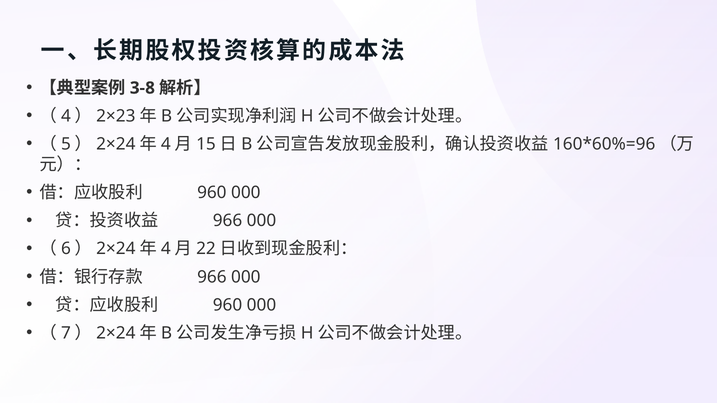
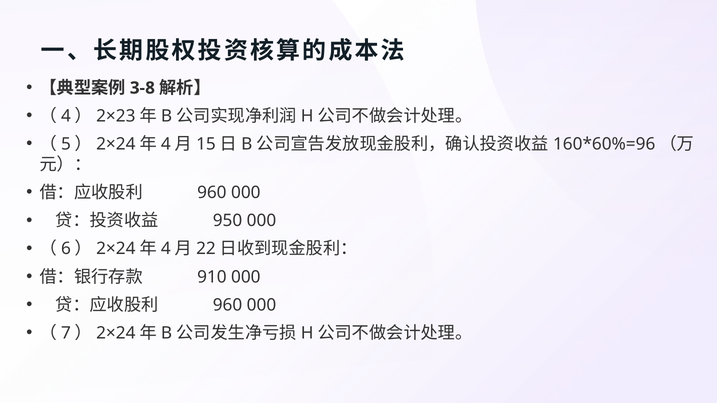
966 at (228, 221): 966 -> 950
966 at (212, 277): 966 -> 910
